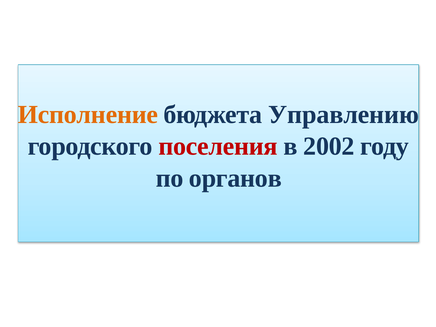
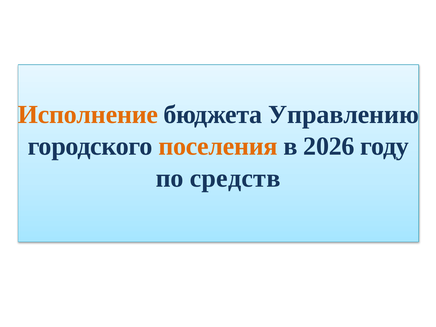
поселения colour: red -> orange
2002: 2002 -> 2026
органов: органов -> средств
